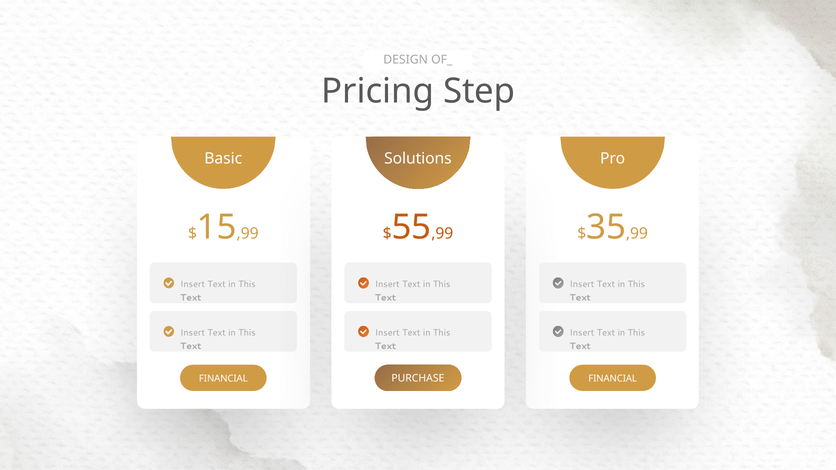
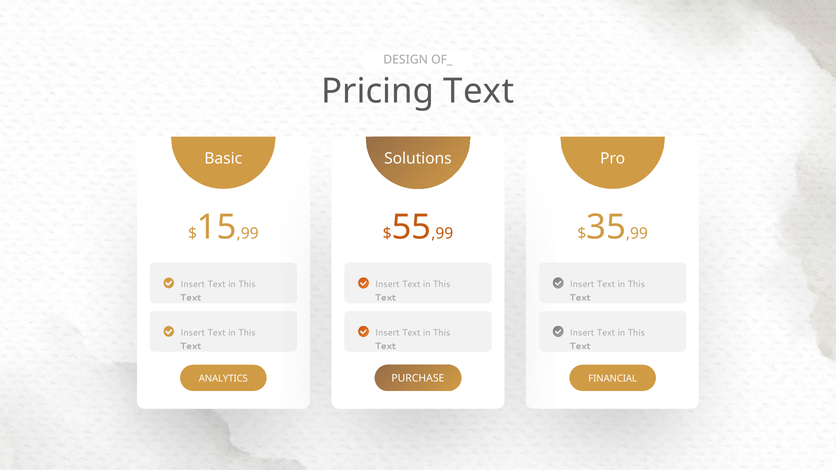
Pricing Step: Step -> Text
FINANCIAL at (223, 379): FINANCIAL -> ANALYTICS
